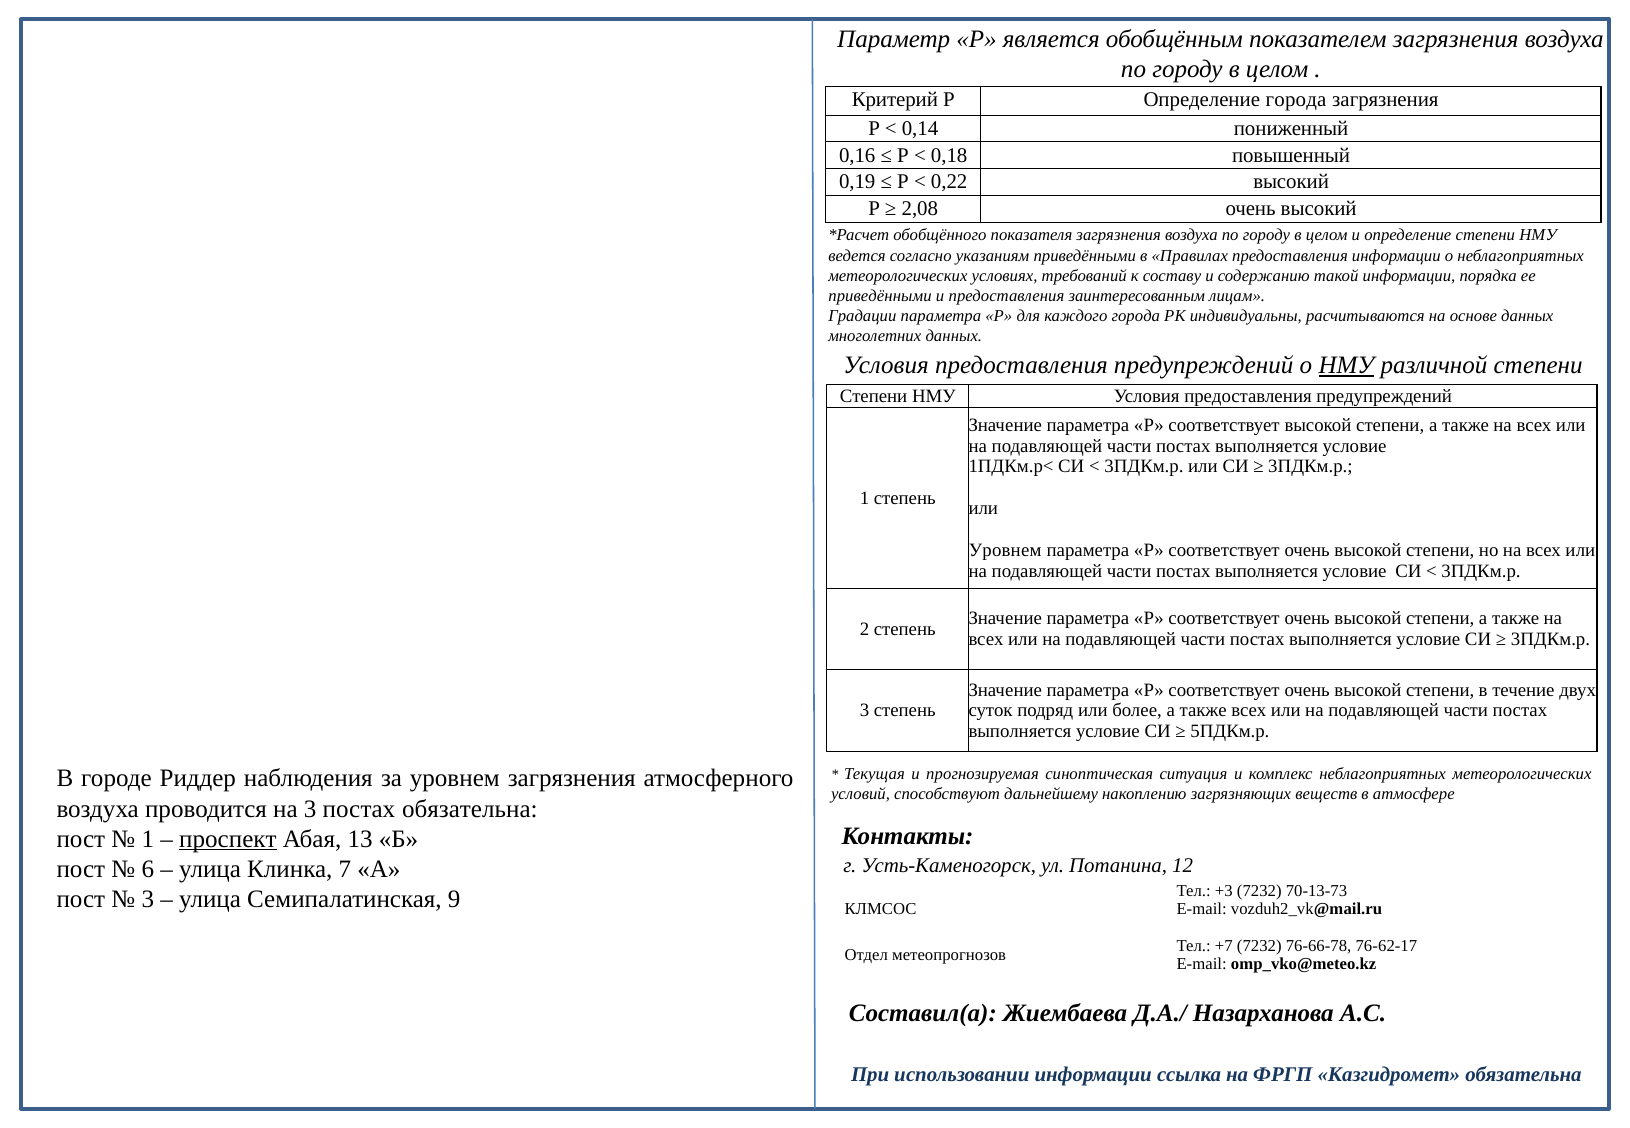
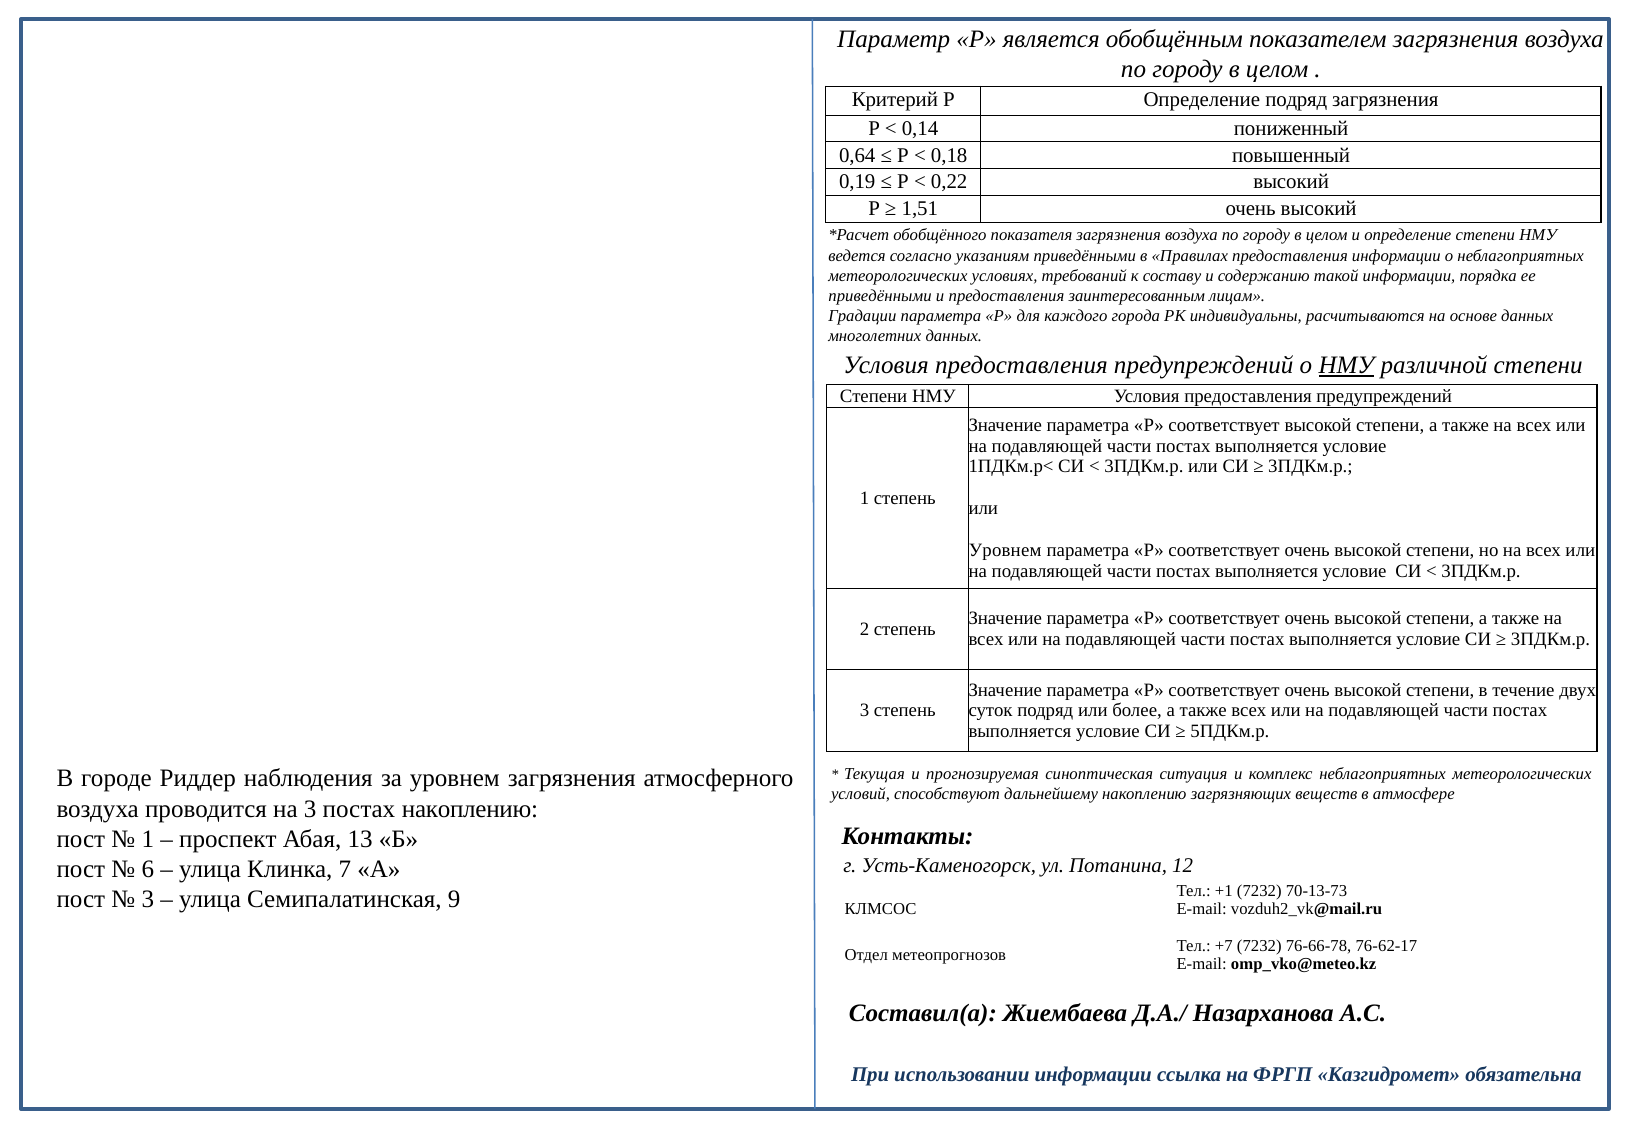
Определение города: города -> подряд
0,16: 0,16 -> 0,64
2,08: 2,08 -> 1,51
постах обязательна: обязательна -> накоплению
проспект underline: present -> none
+3: +3 -> +1
